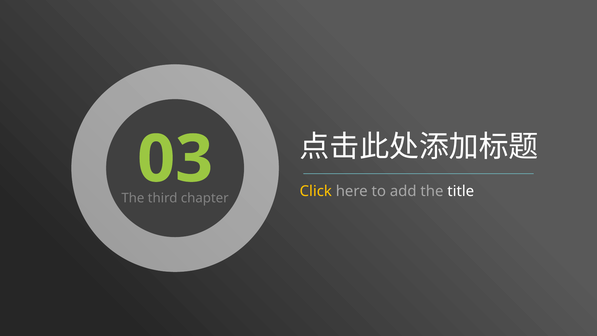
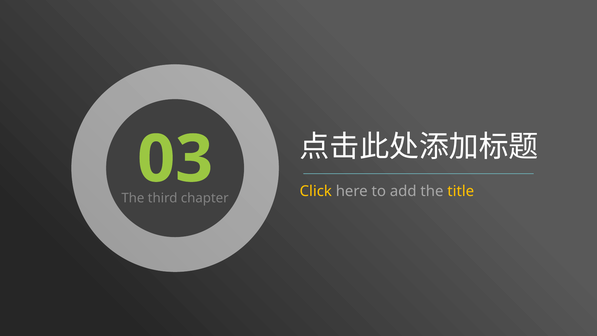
title colour: white -> yellow
